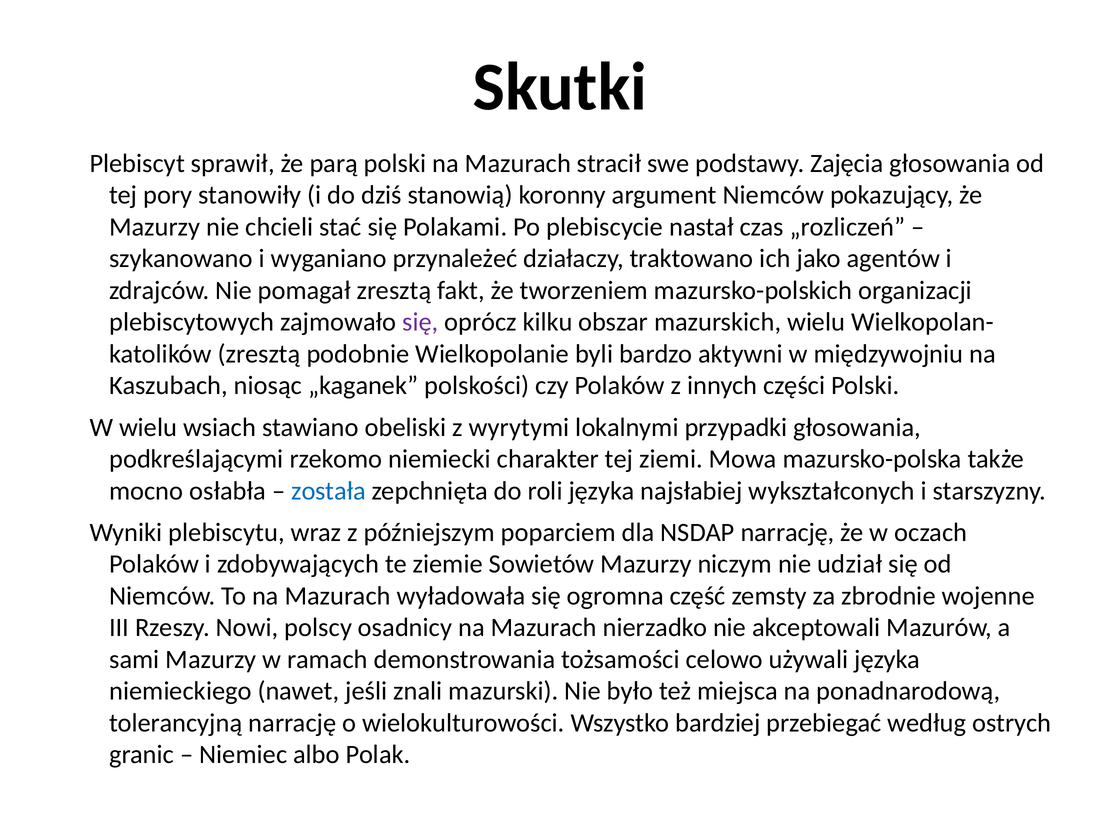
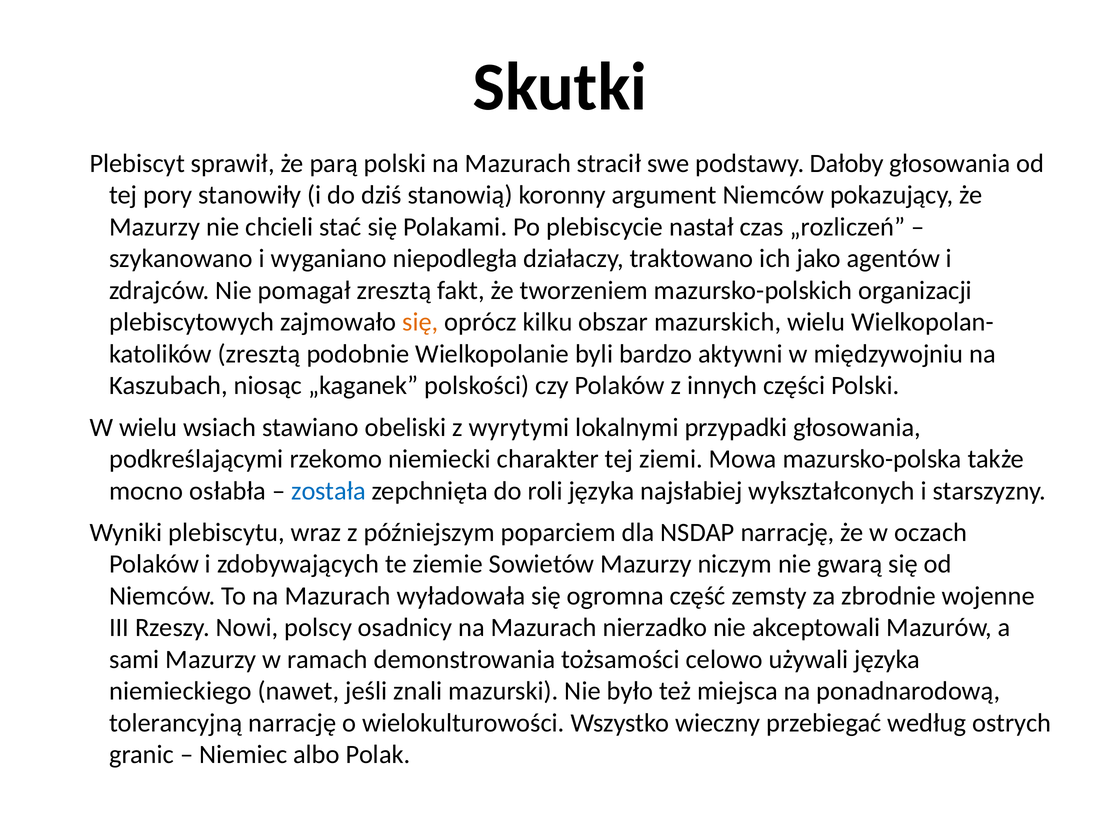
Zajęcia: Zajęcia -> Dałoby
przynależeć: przynależeć -> niepodległa
się at (420, 322) colour: purple -> orange
udział: udział -> gwarą
bardziej: bardziej -> wieczny
